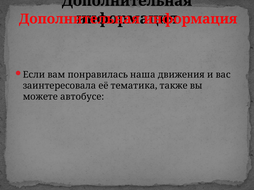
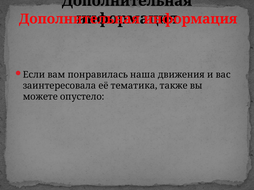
автобусе: автобусе -> опустело
